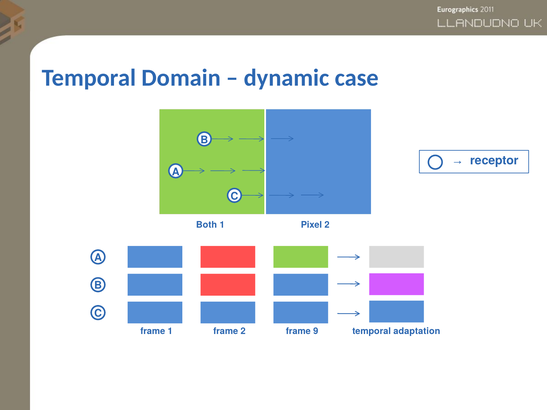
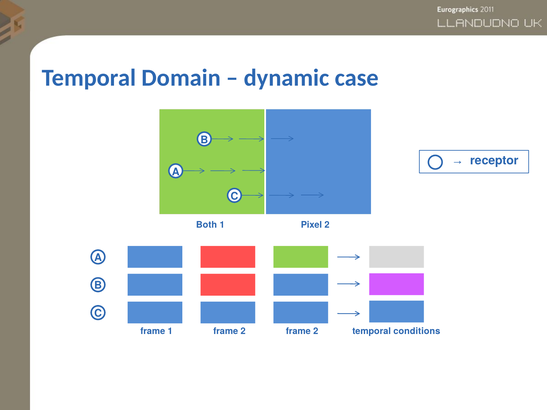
1 frame 9: 9 -> 2
adaptation: adaptation -> conditions
